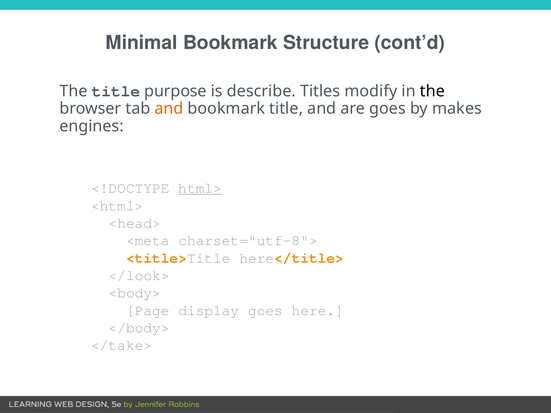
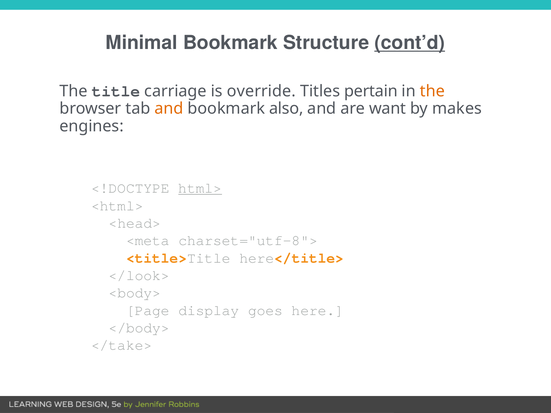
cont’d underline: none -> present
purpose: purpose -> carriage
describe: describe -> override
modify: modify -> pertain
the at (432, 91) colour: black -> orange
bookmark title: title -> also
are goes: goes -> want
